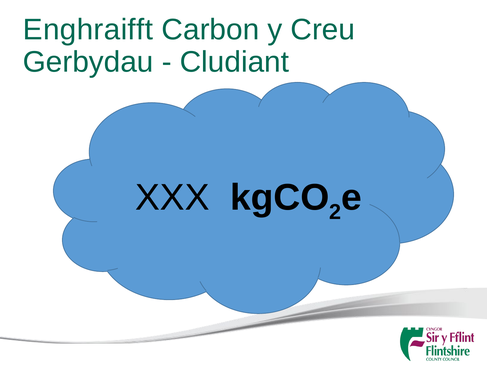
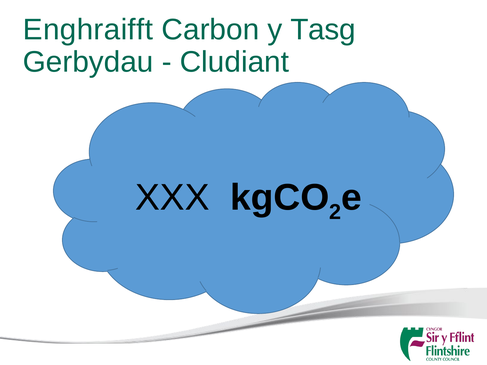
Creu: Creu -> Tasg
